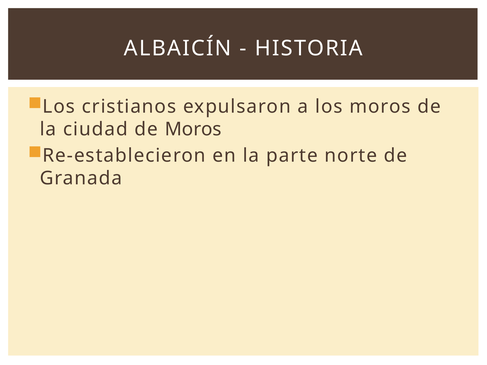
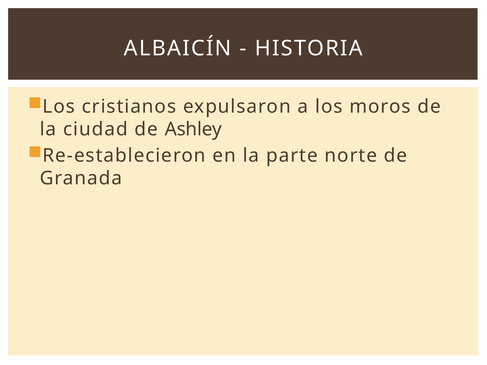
de Moros: Moros -> Ashley
